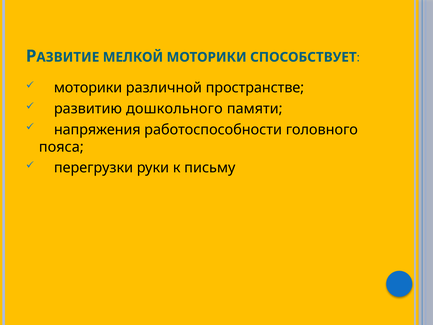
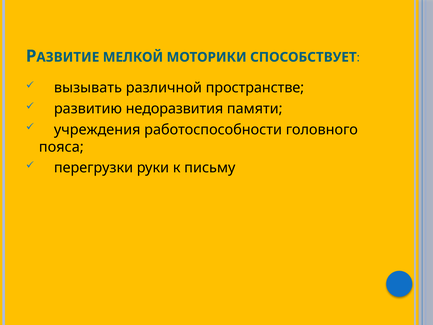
моторики at (88, 88): моторики -> вызывать
дошкольного: дошкольного -> недоразвития
напряжения: напряжения -> учреждения
